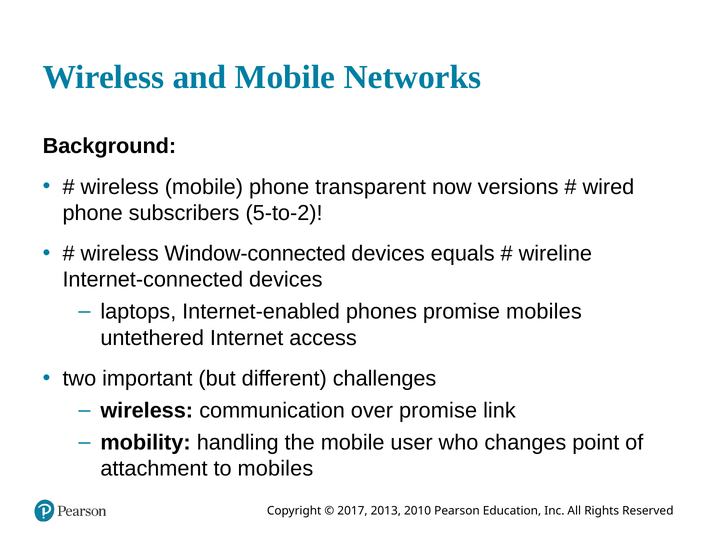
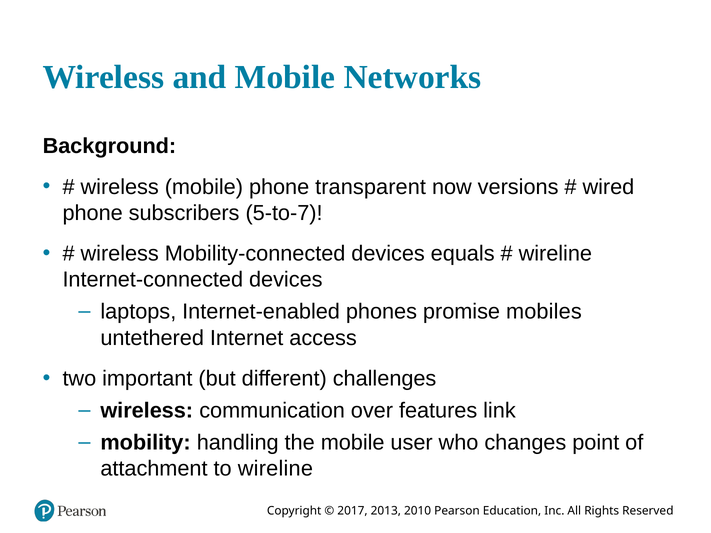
5-to-2: 5-to-2 -> 5-to-7
Window-connected: Window-connected -> Mobility-connected
over promise: promise -> features
to mobiles: mobiles -> wireline
